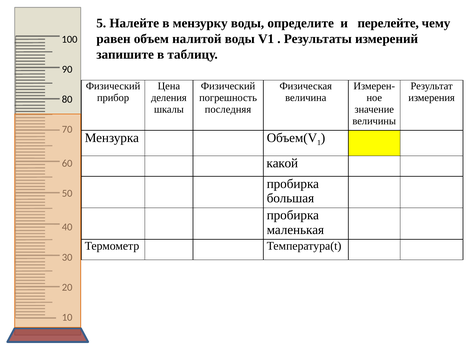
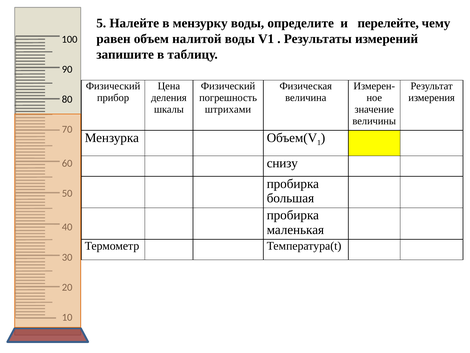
последняя: последняя -> штрихами
какой: какой -> снизу
